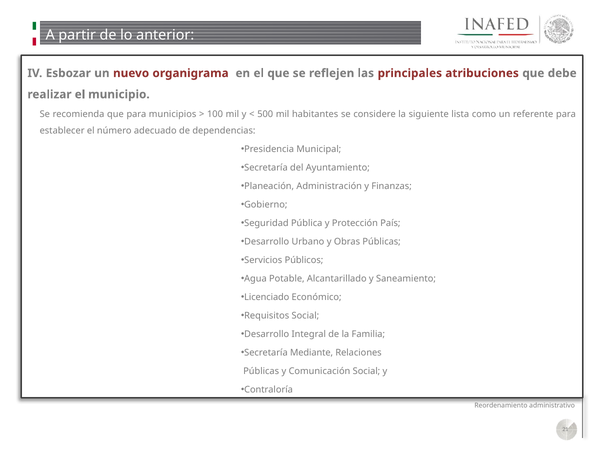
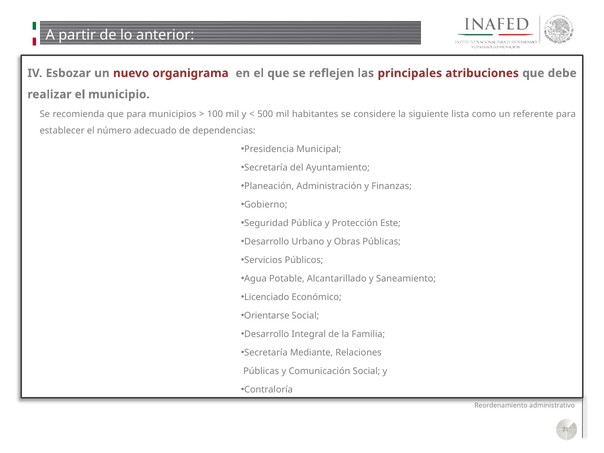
País: País -> Este
Requisitos: Requisitos -> Orientarse
